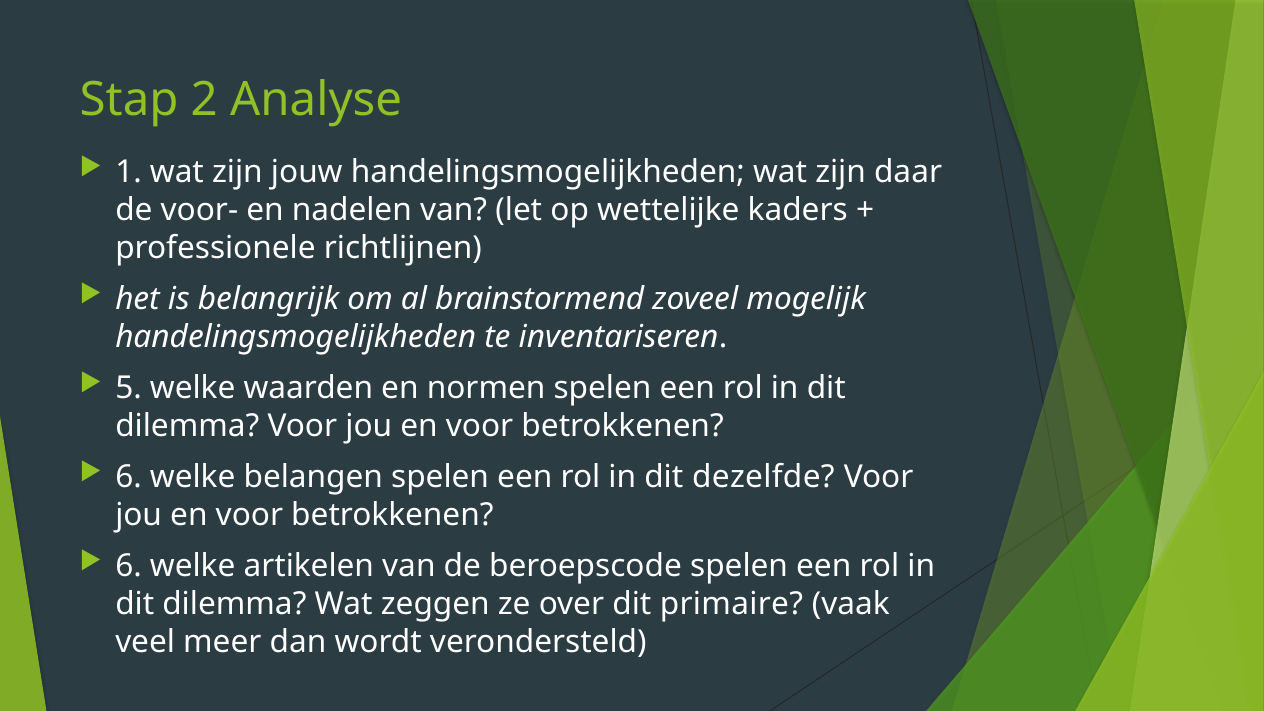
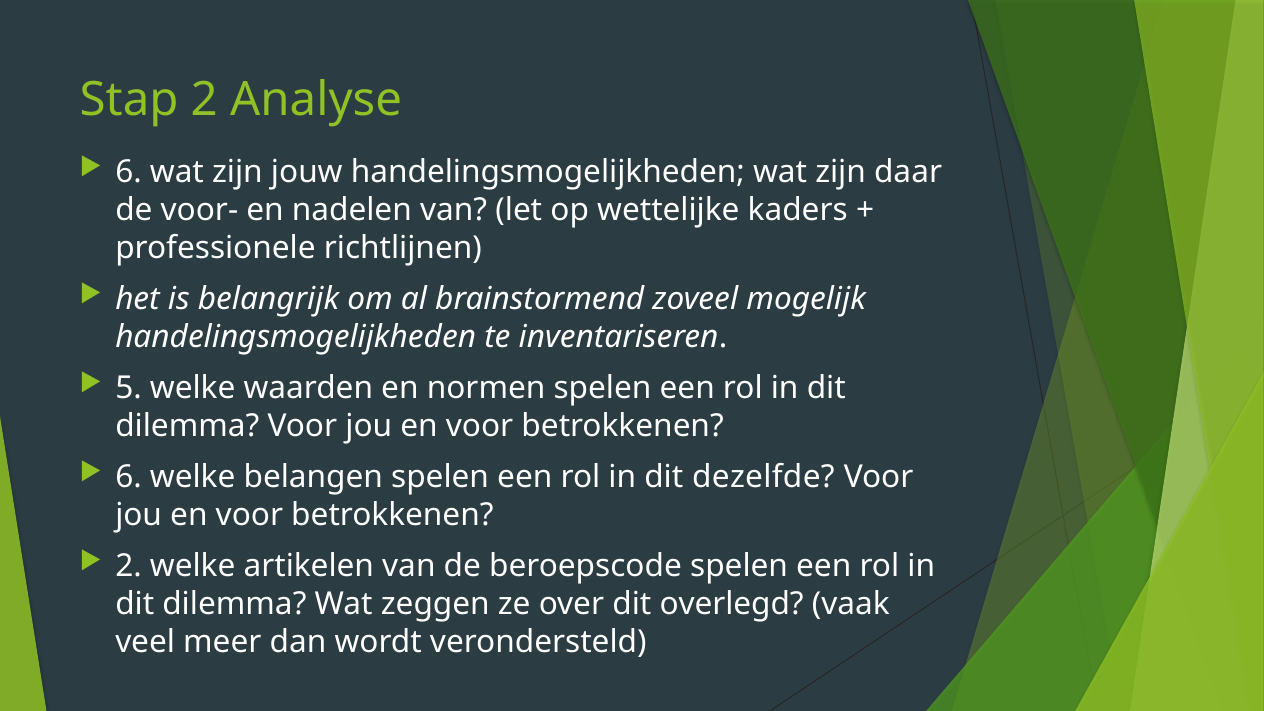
1 at (129, 172): 1 -> 6
6 at (129, 566): 6 -> 2
primaire: primaire -> overlegd
